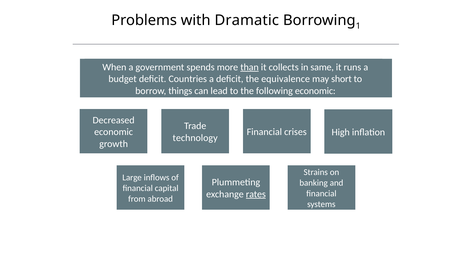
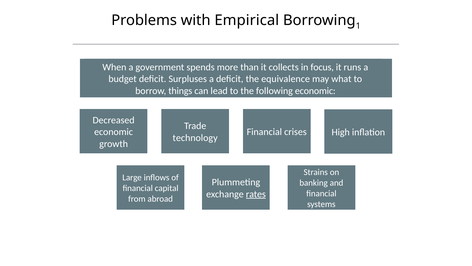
Dramatic: Dramatic -> Empirical
than underline: present -> none
same: same -> focus
Countries: Countries -> Surpluses
short: short -> what
